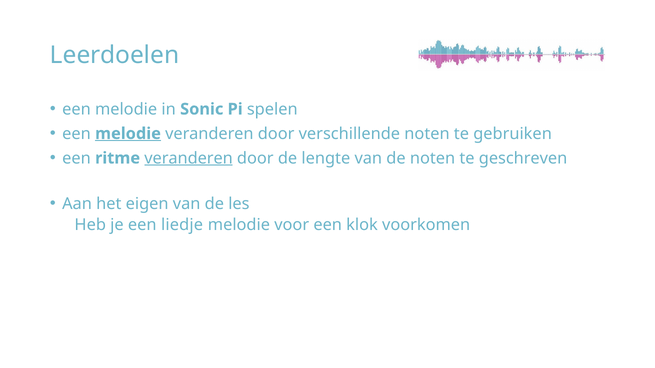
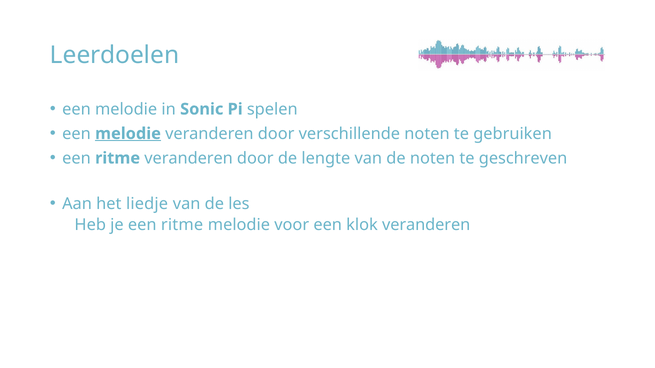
veranderen at (189, 158) underline: present -> none
eigen: eigen -> liedje
je een liedje: liedje -> ritme
klok voorkomen: voorkomen -> veranderen
